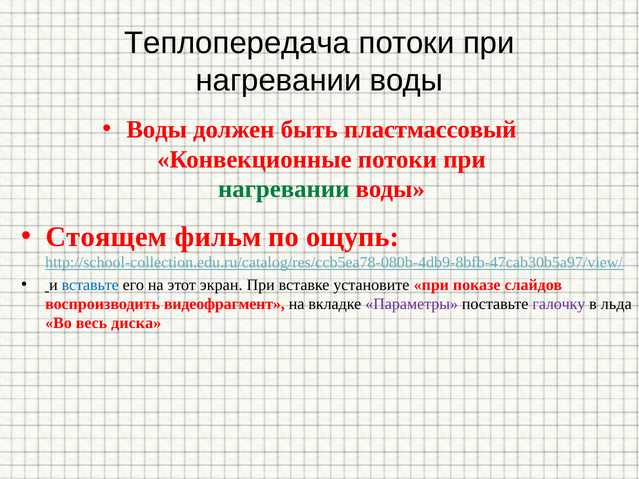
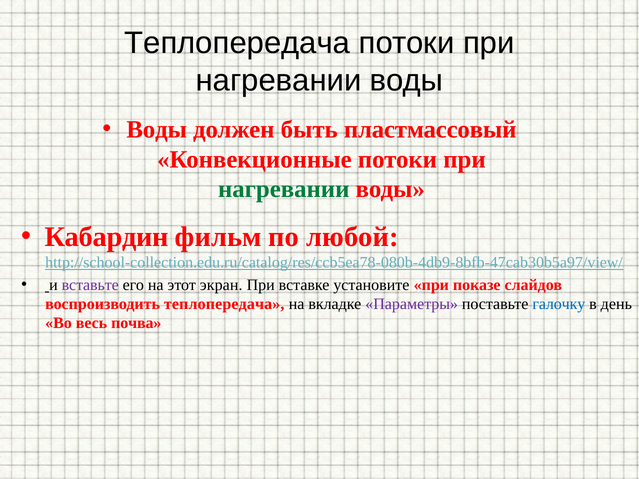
Стоящем: Стоящем -> Кабардин
ощупь: ощупь -> любой
вставьте colour: blue -> purple
воспроизводить видеофрагмент: видеофрагмент -> теплопередача
галочку colour: purple -> blue
льда: льда -> день
диска: диска -> почва
